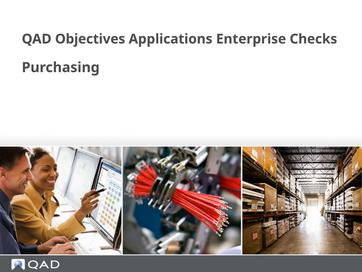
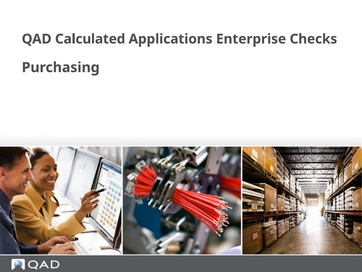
Objectives: Objectives -> Calculated
